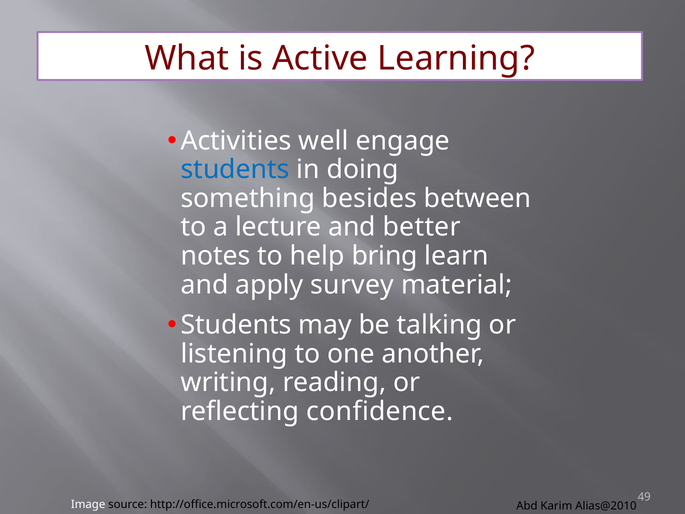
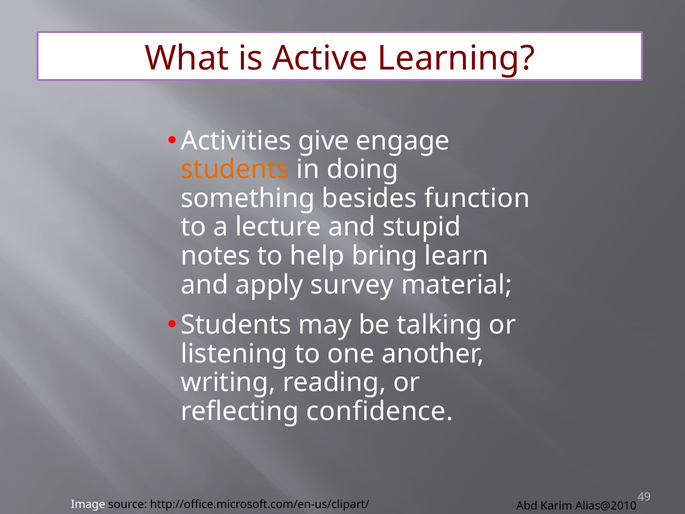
well: well -> give
students at (235, 170) colour: blue -> orange
between: between -> function
better: better -> stupid
